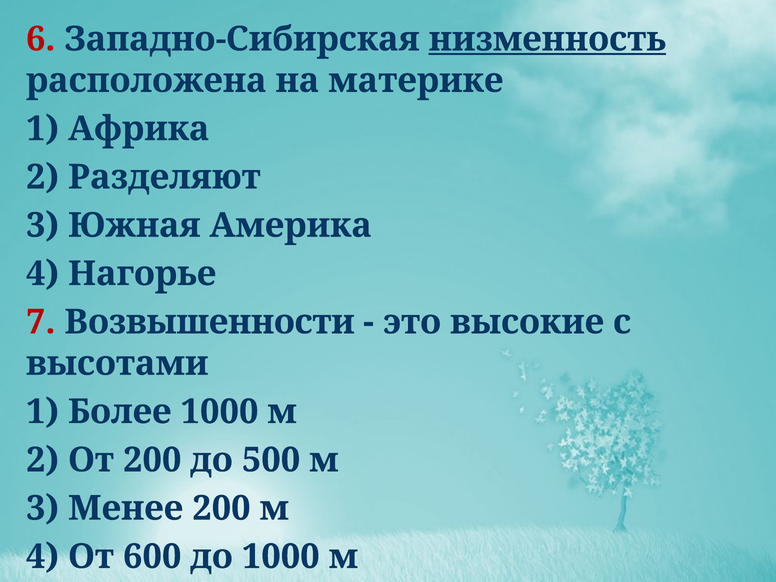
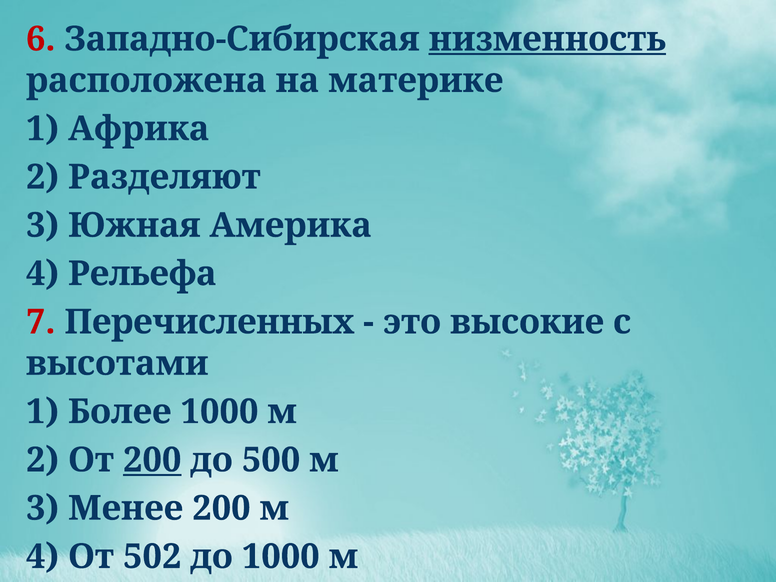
Нагорье: Нагорье -> Рельефа
Возвышенности: Возвышенности -> Перечисленных
200 at (152, 460) underline: none -> present
600: 600 -> 502
